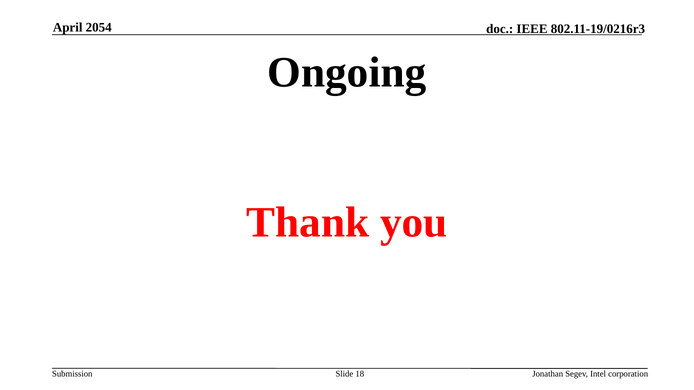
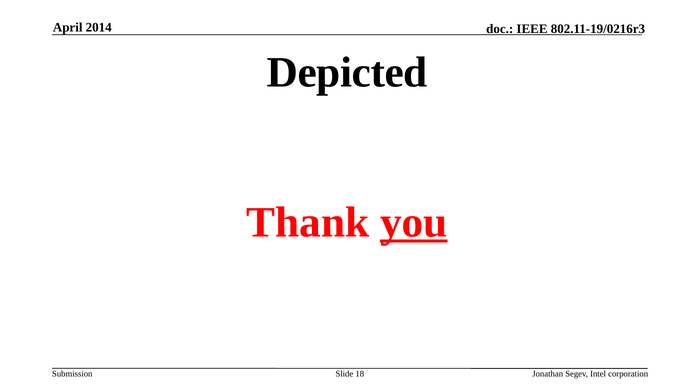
2054: 2054 -> 2014
Ongoing: Ongoing -> Depicted
you underline: none -> present
